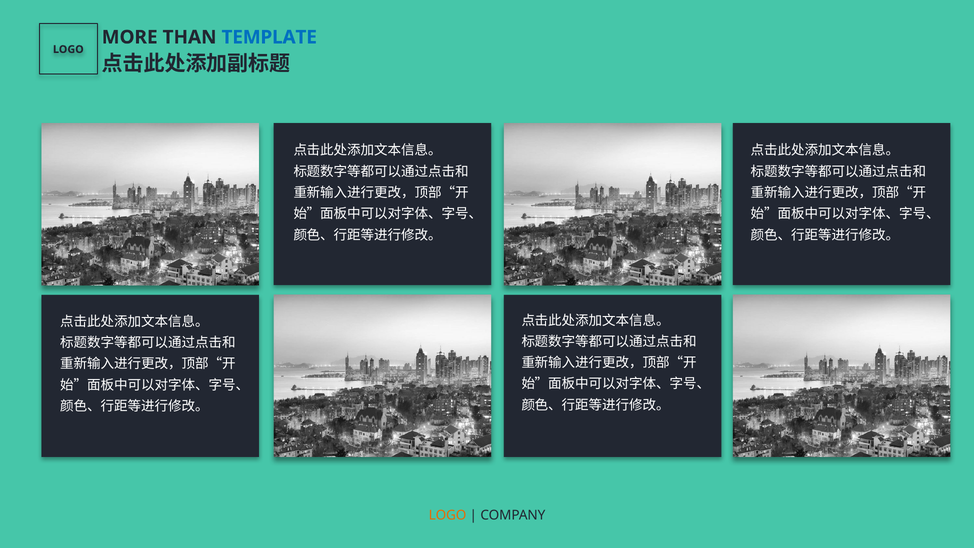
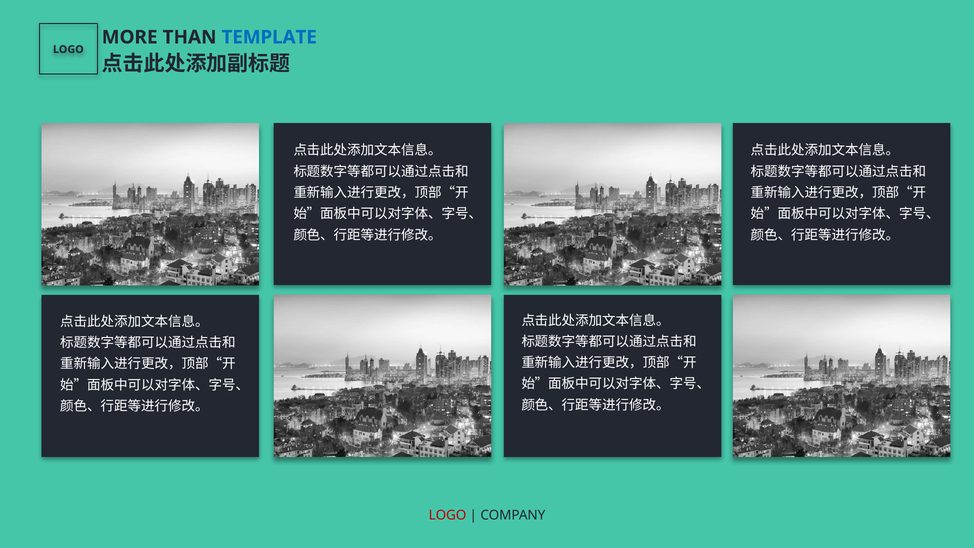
LOGO at (448, 515) colour: orange -> red
